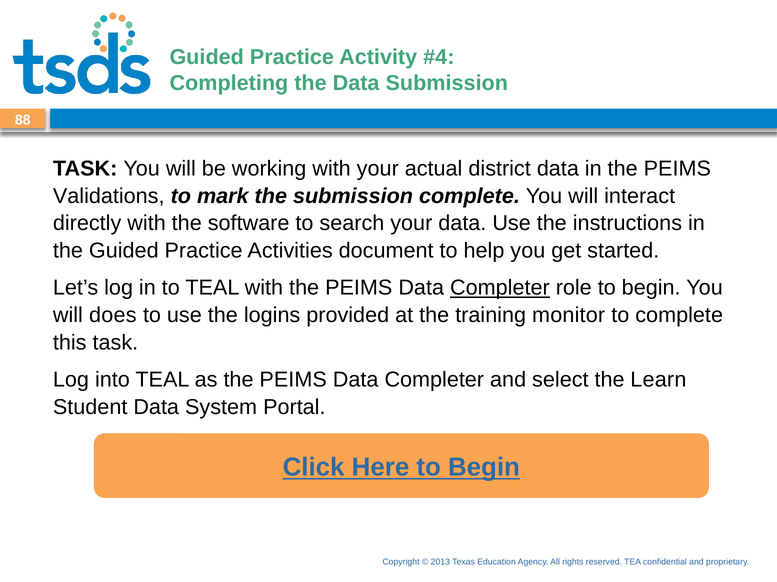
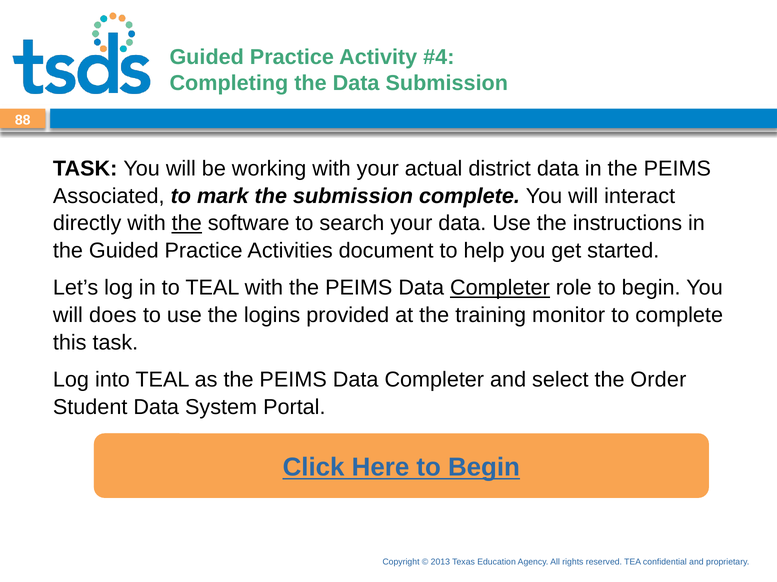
Validations: Validations -> Associated
the at (187, 224) underline: none -> present
Learn: Learn -> Order
